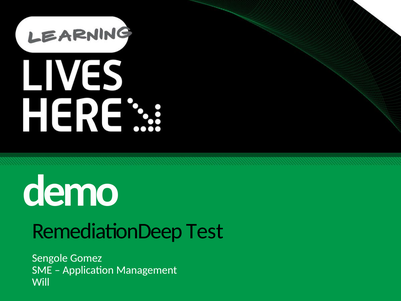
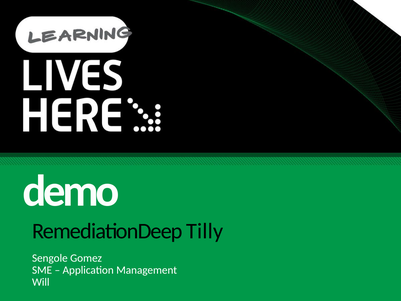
Test: Test -> Tilly
